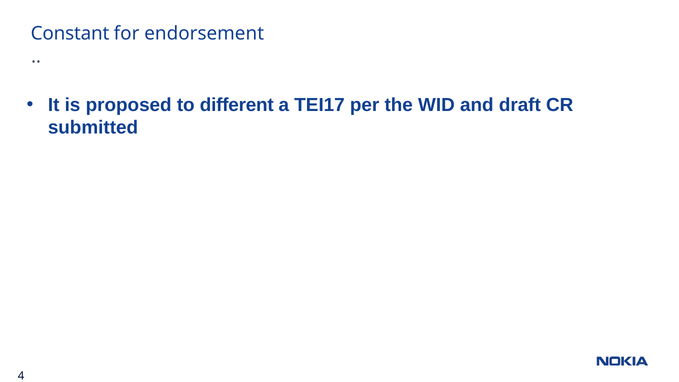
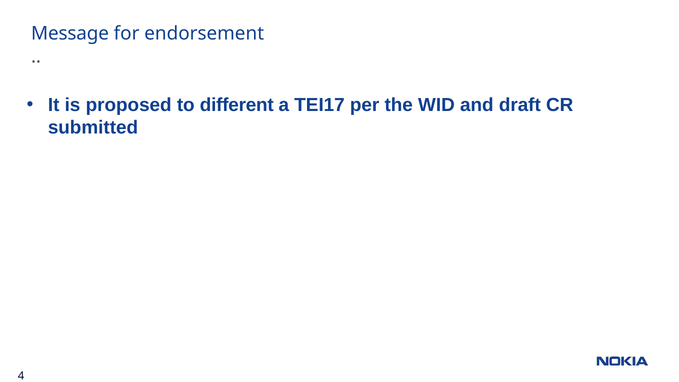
Constant: Constant -> Message
